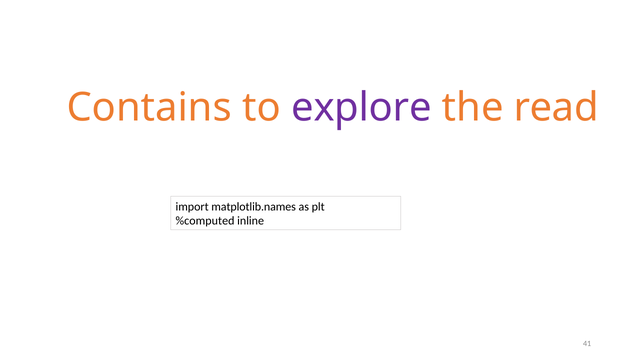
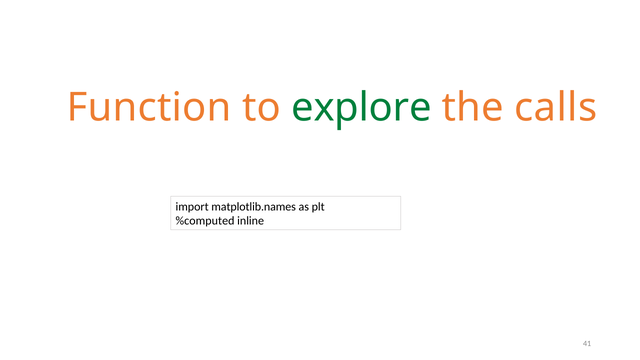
Contains: Contains -> Function
explore colour: purple -> green
read: read -> calls
